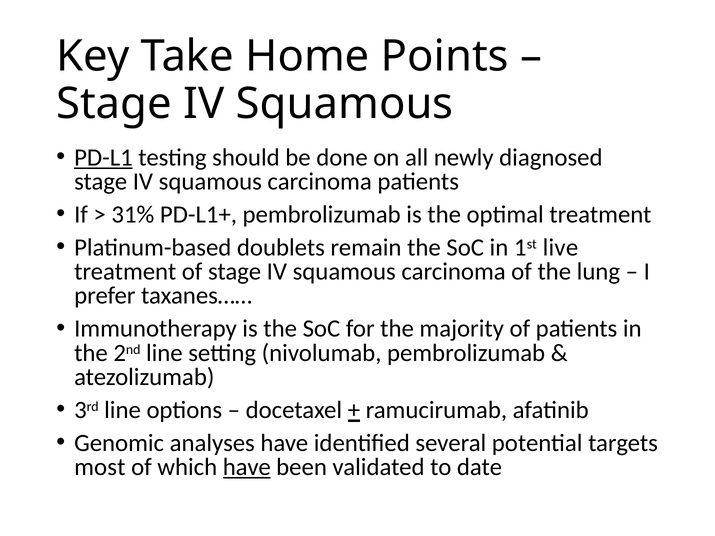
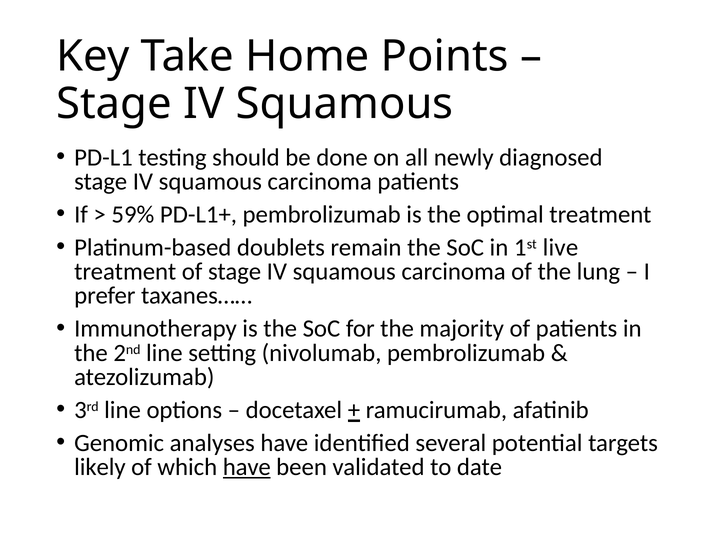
PD-L1 underline: present -> none
31%: 31% -> 59%
most: most -> likely
